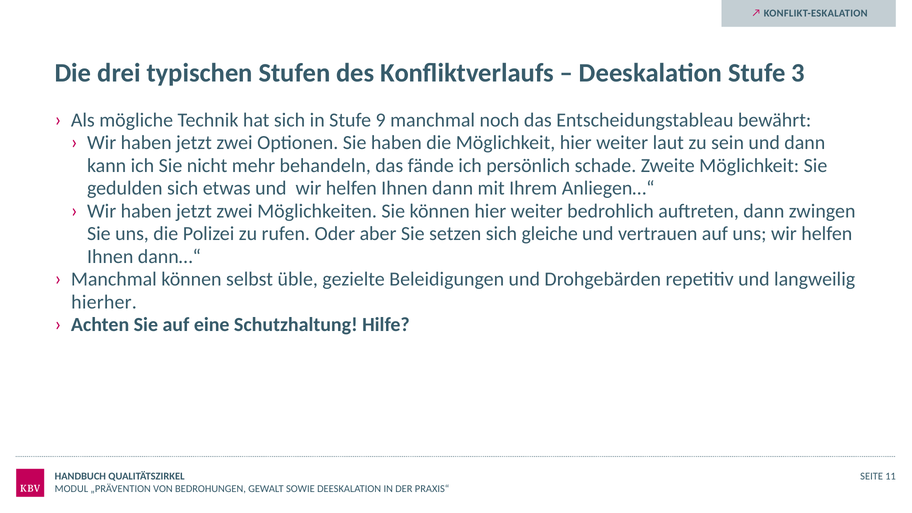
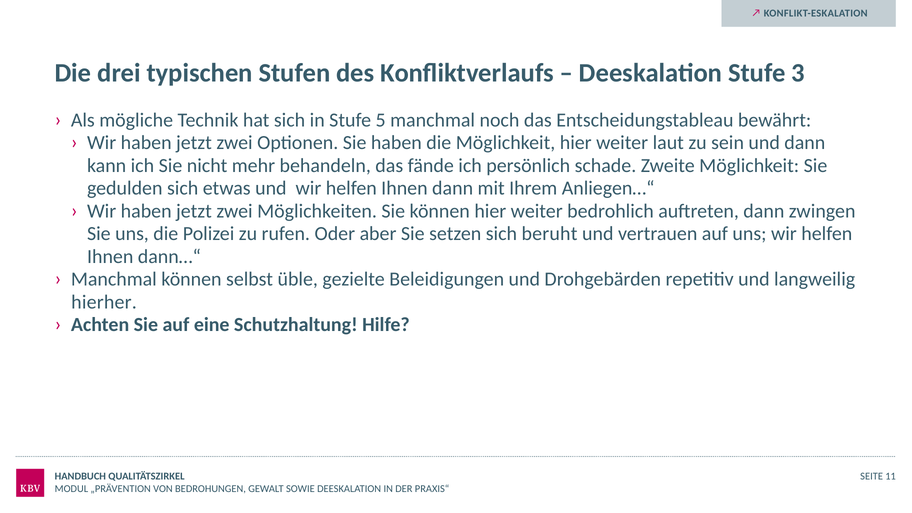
9: 9 -> 5
gleiche: gleiche -> beruht
